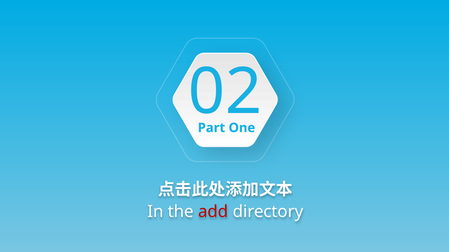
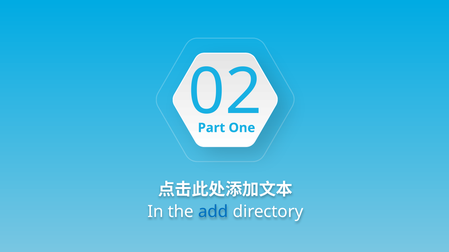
add colour: red -> blue
